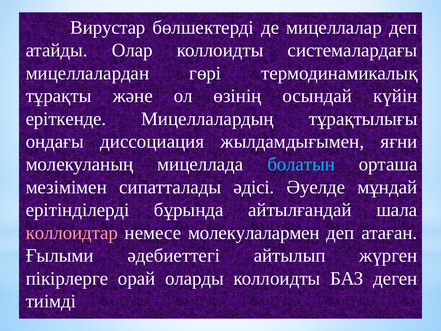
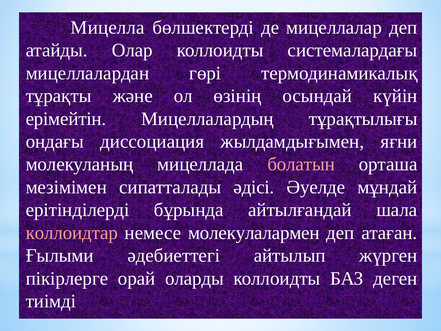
Вирустар: Вирустар -> Мицелла
еріткенде: еріткенде -> ерімейтін
болатын colour: light blue -> pink
